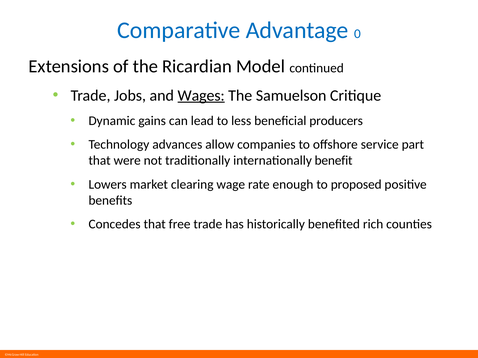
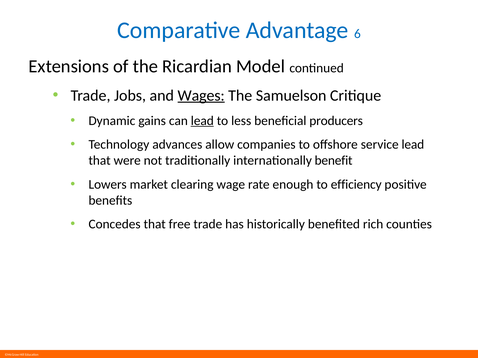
0: 0 -> 6
lead at (202, 121) underline: none -> present
service part: part -> lead
proposed: proposed -> efficiency
